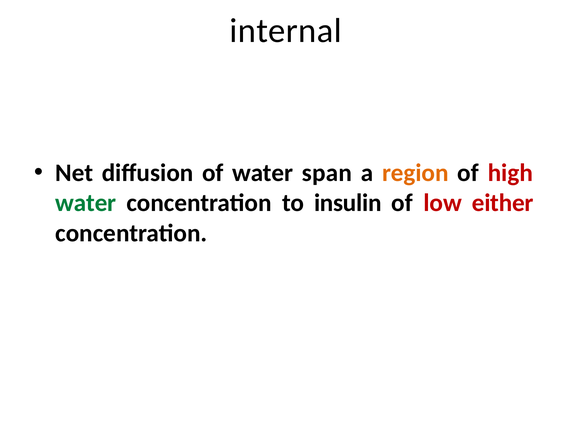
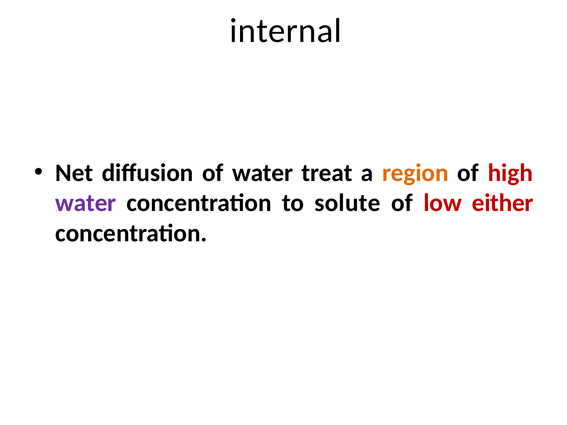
span: span -> treat
water at (86, 203) colour: green -> purple
insulin: insulin -> solute
